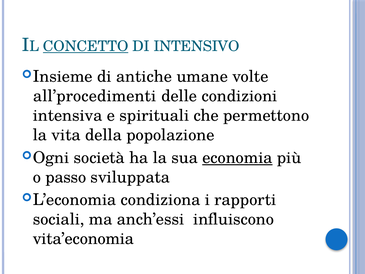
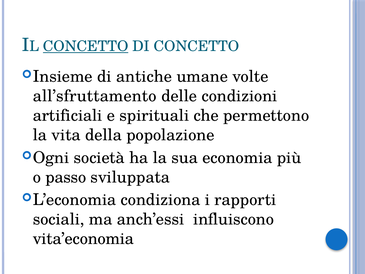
DI INTENSIVO: INTENSIVO -> CONCETTO
all’procedimenti: all’procedimenti -> all’sfruttamento
intensiva: intensiva -> artificiali
economia underline: present -> none
